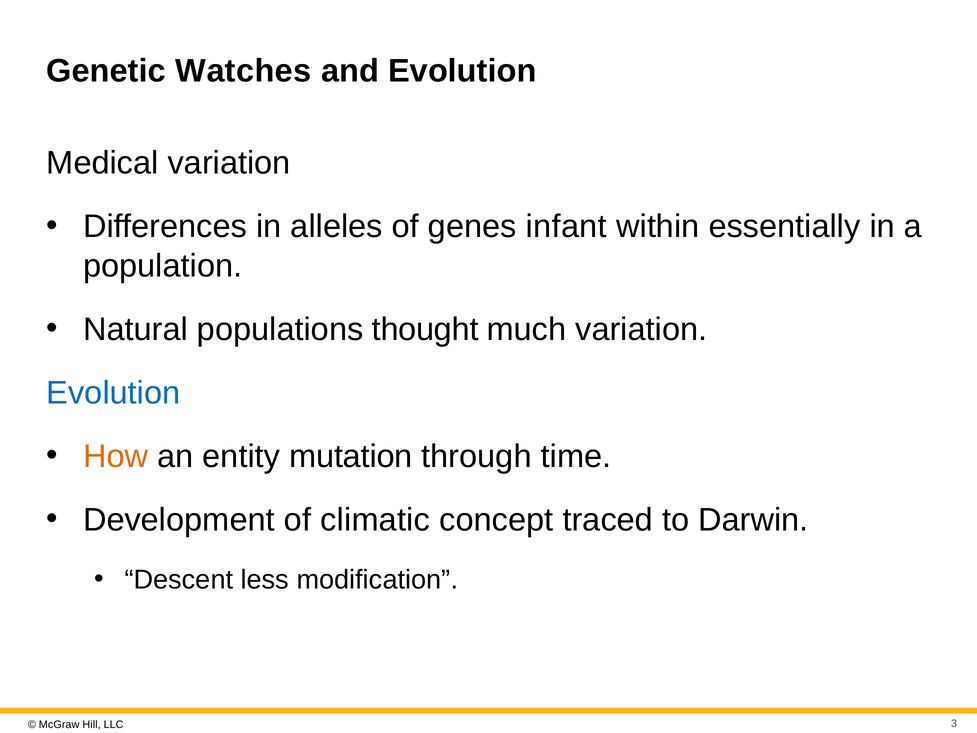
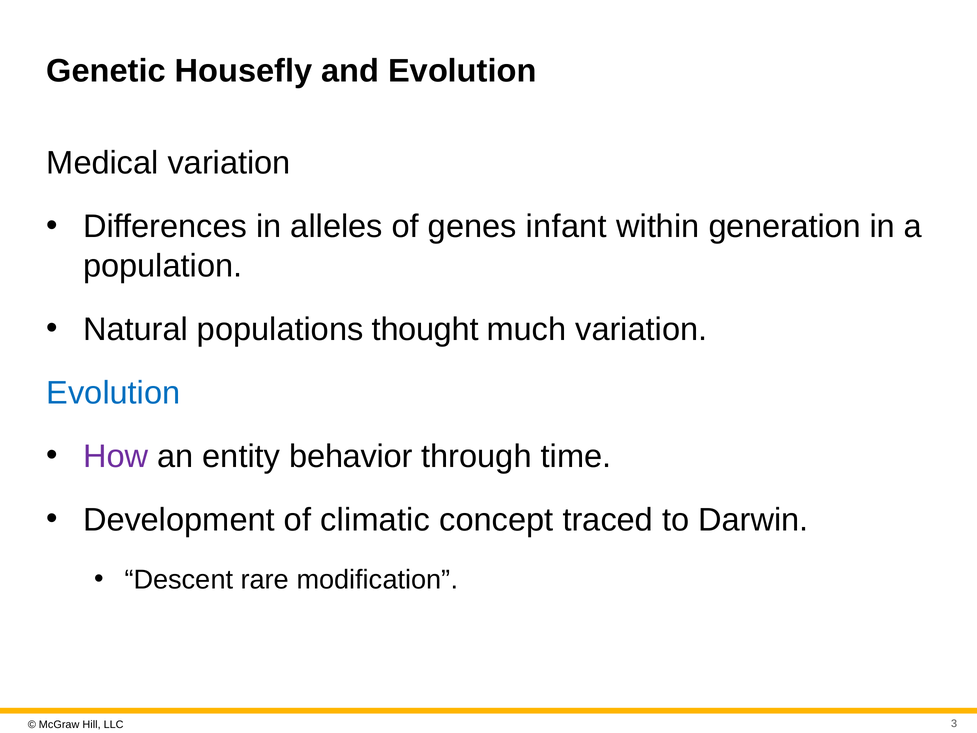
Watches: Watches -> Housefly
essentially: essentially -> generation
How colour: orange -> purple
mutation: mutation -> behavior
less: less -> rare
